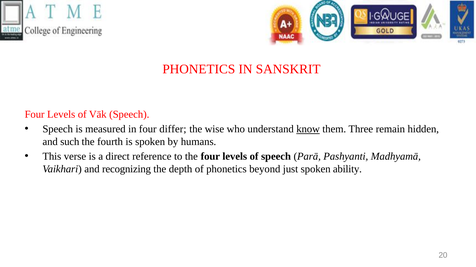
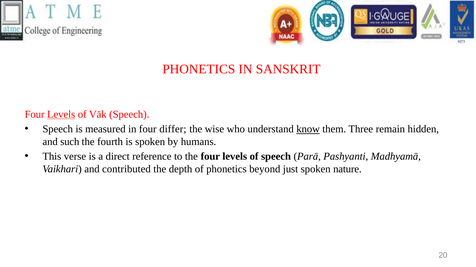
Levels at (61, 115) underline: none -> present
recognizing: recognizing -> contributed
ability: ability -> nature
